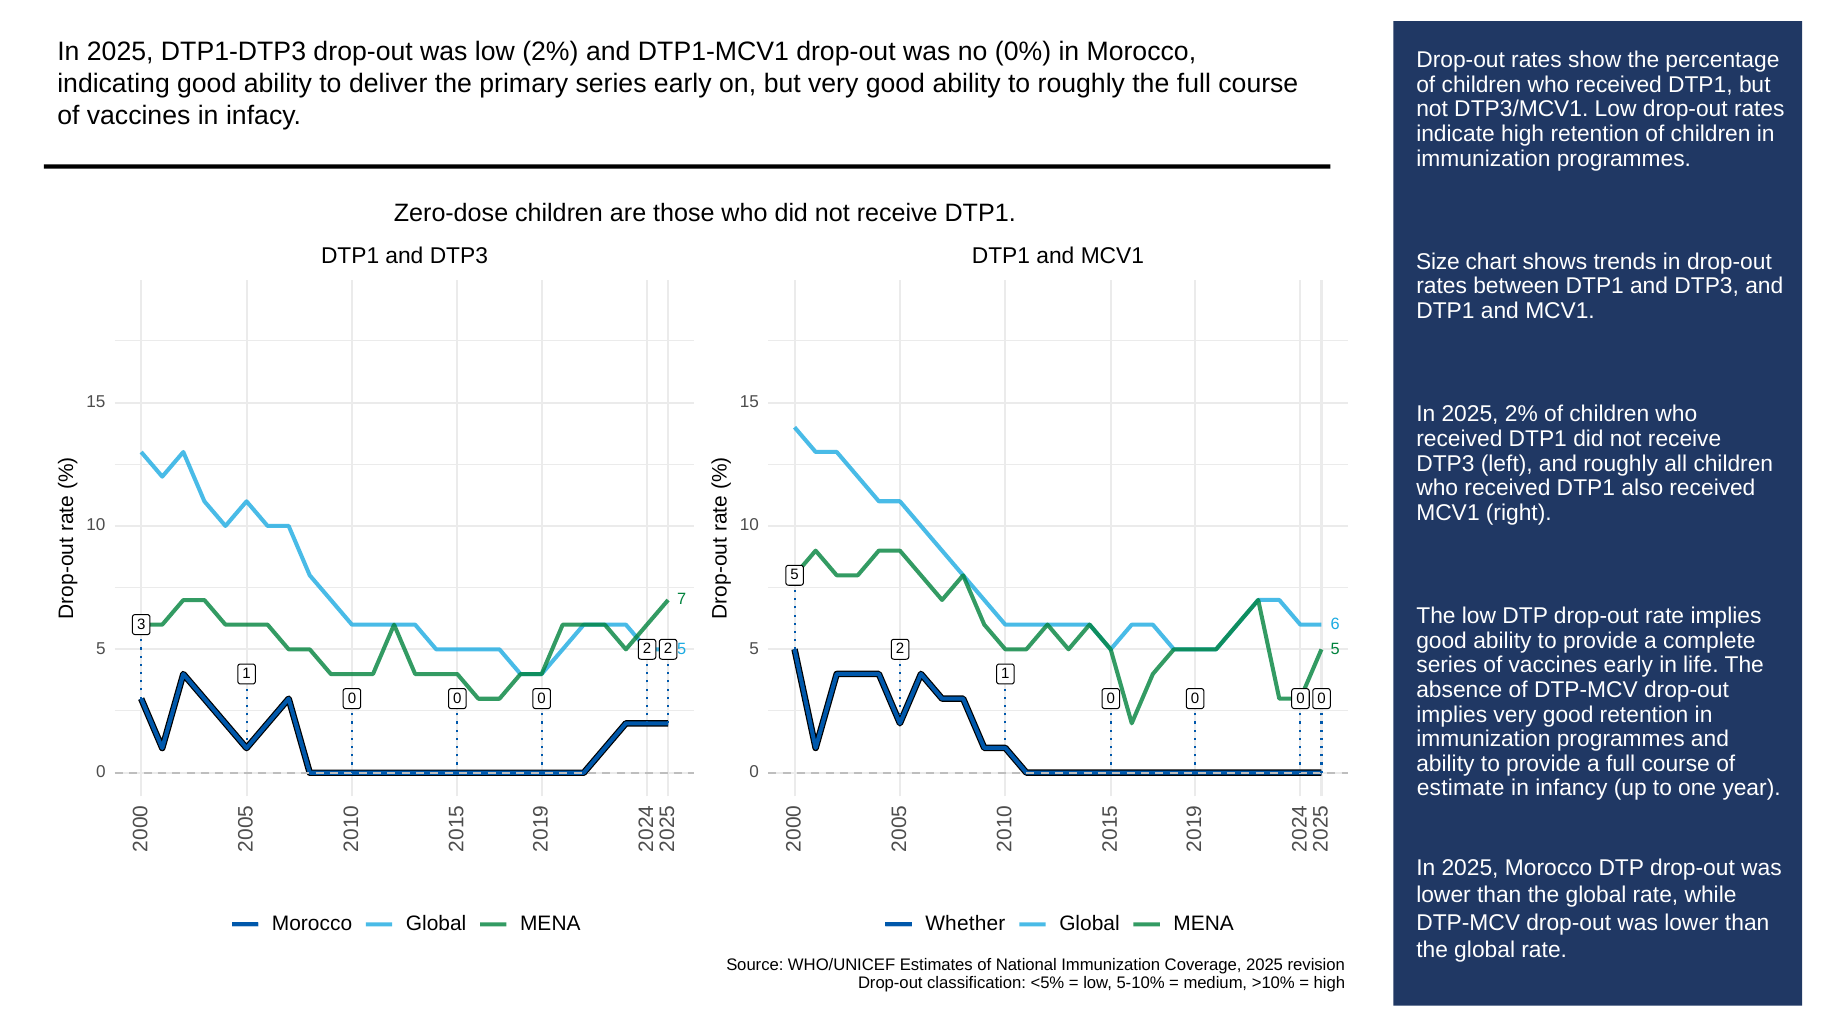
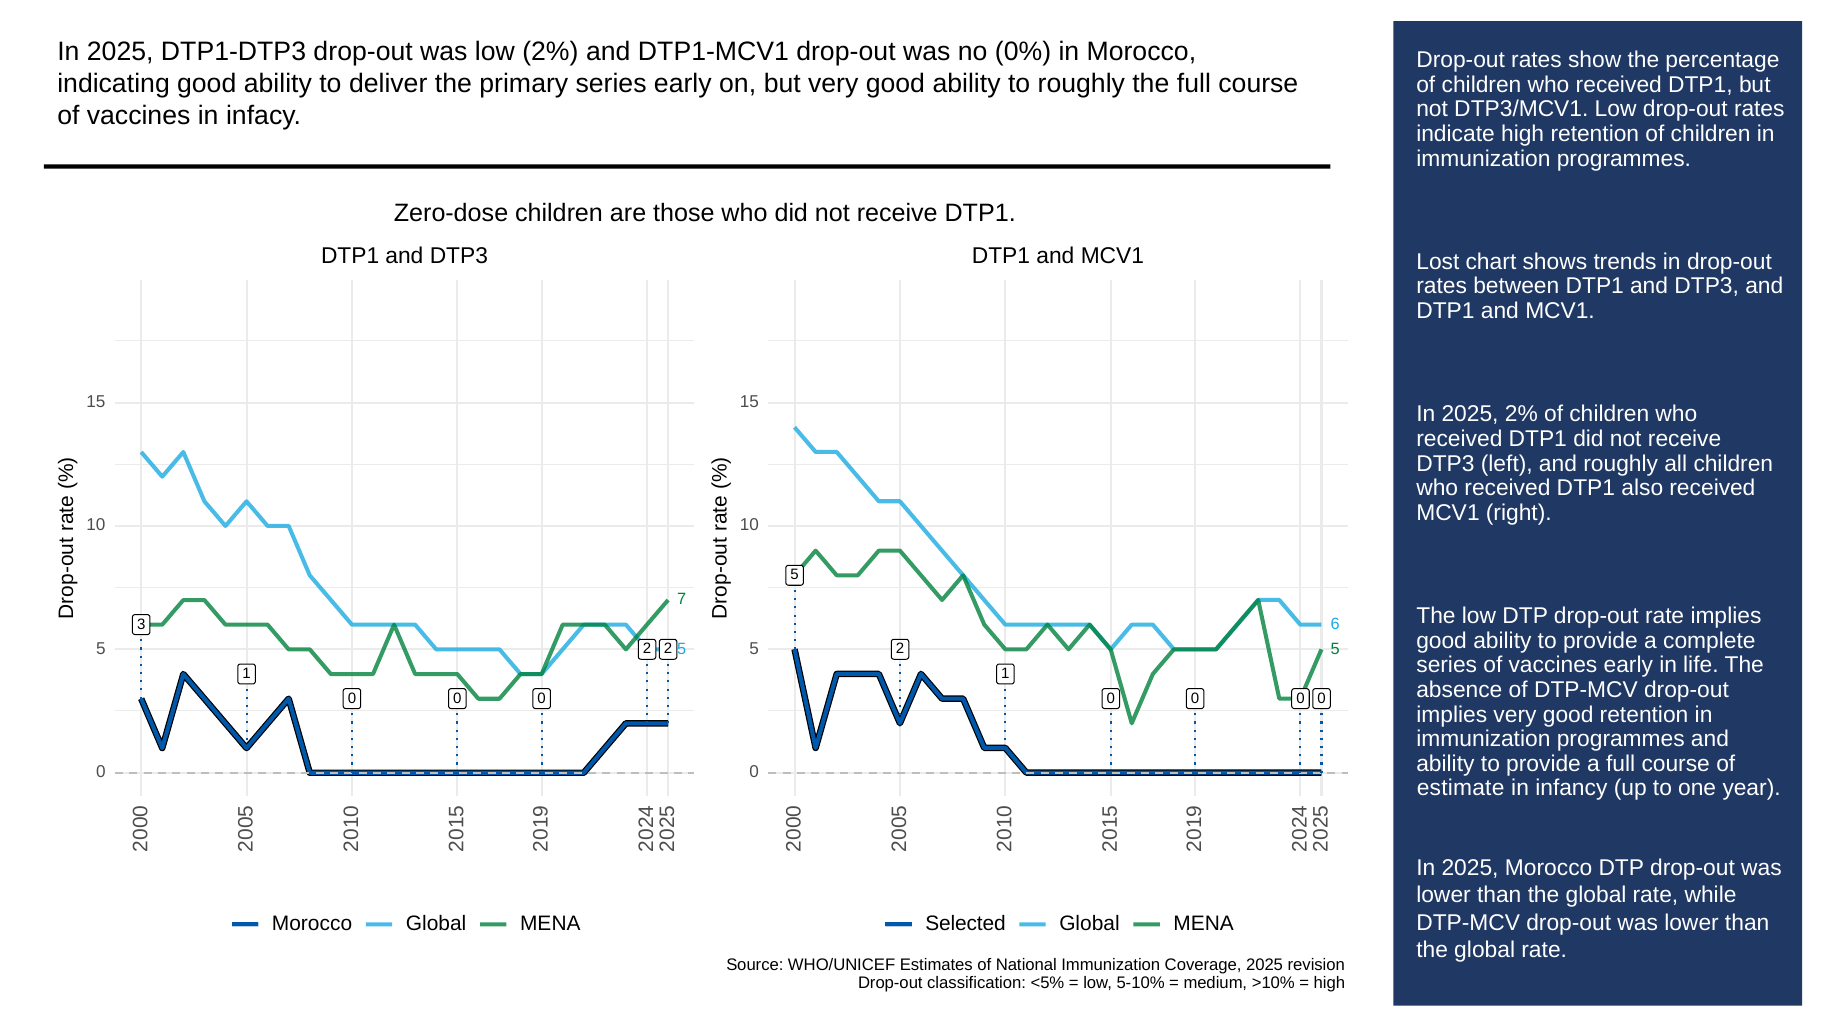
Size: Size -> Lost
Whether: Whether -> Selected
